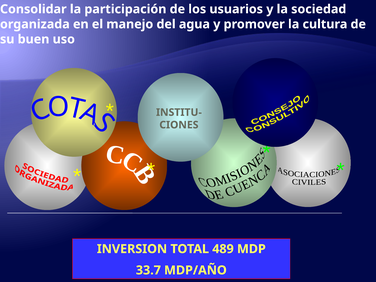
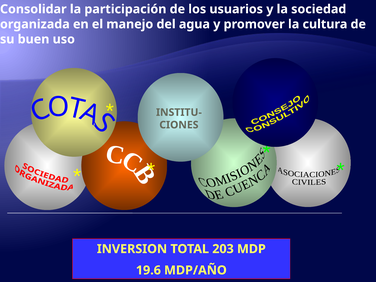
489: 489 -> 203
33.7: 33.7 -> 19.6
